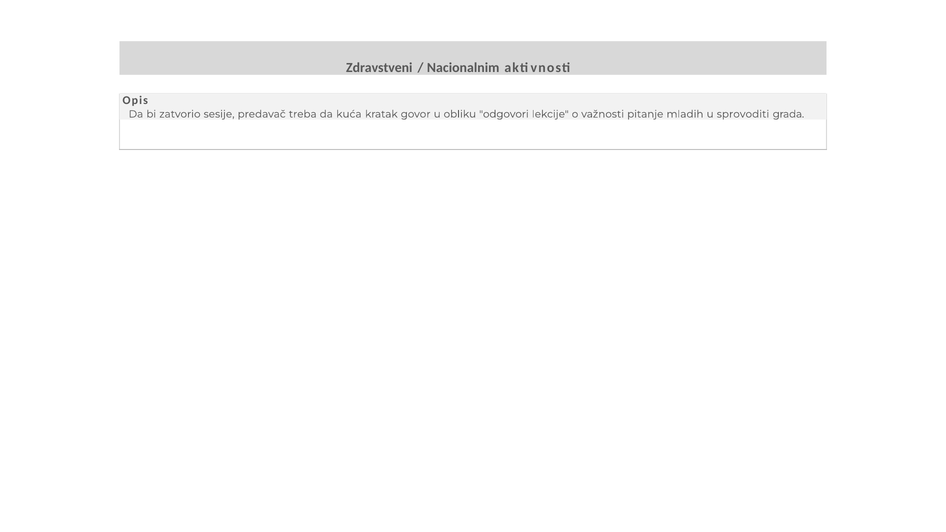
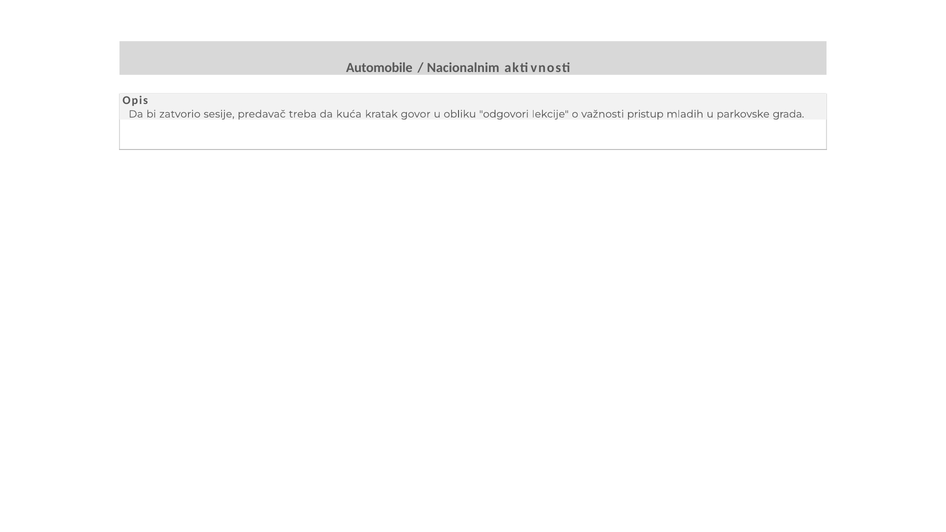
Zdravstveni: Zdravstveni -> Automobile
pitanje: pitanje -> pristup
sprovoditi: sprovoditi -> parkovske
